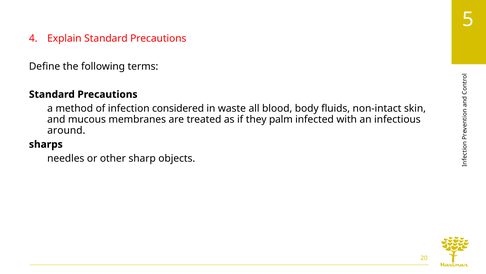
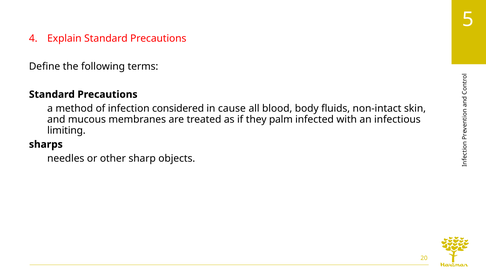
waste: waste -> cause
around: around -> limiting
